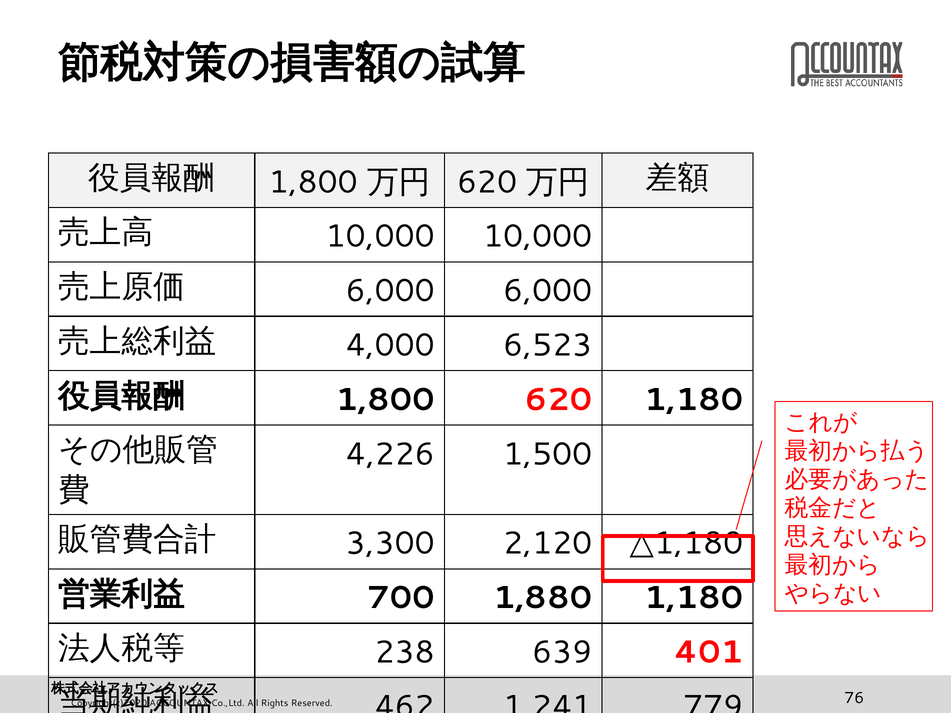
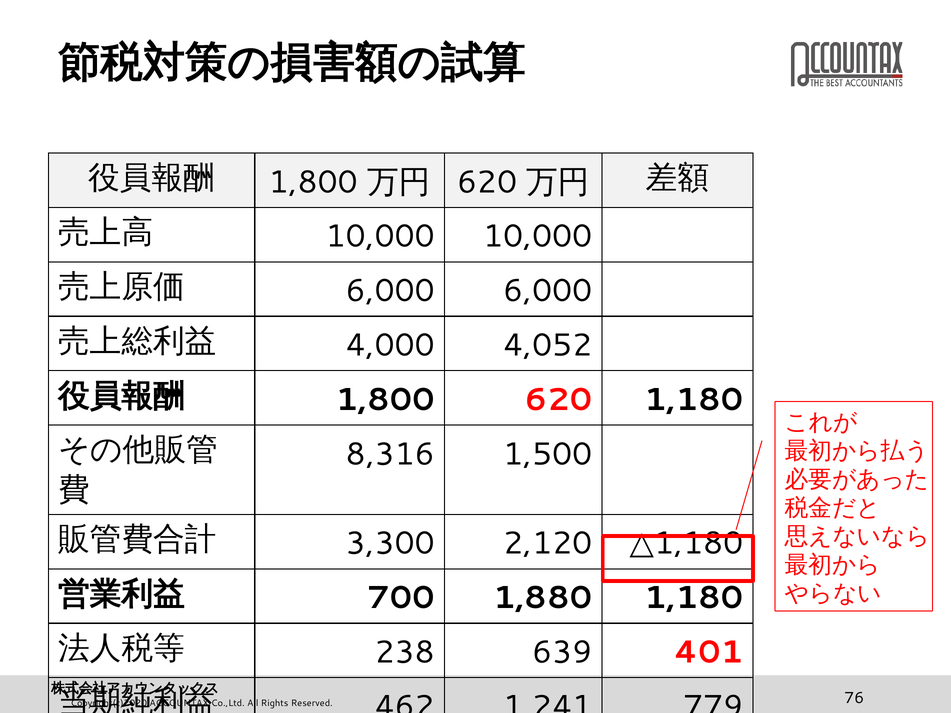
6,523: 6,523 -> 4,052
4,226: 4,226 -> 8,316
